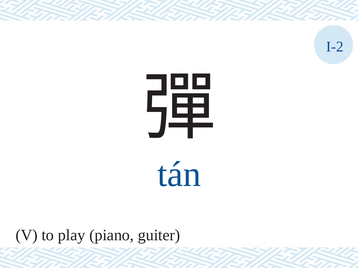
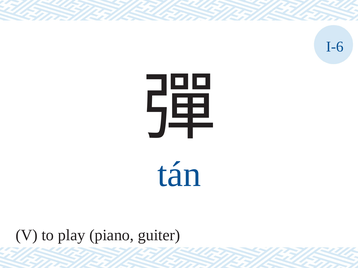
I-2: I-2 -> I-6
